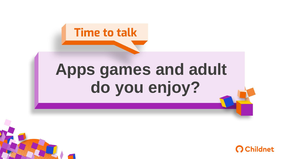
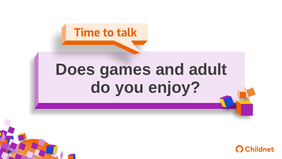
Apps: Apps -> Does
